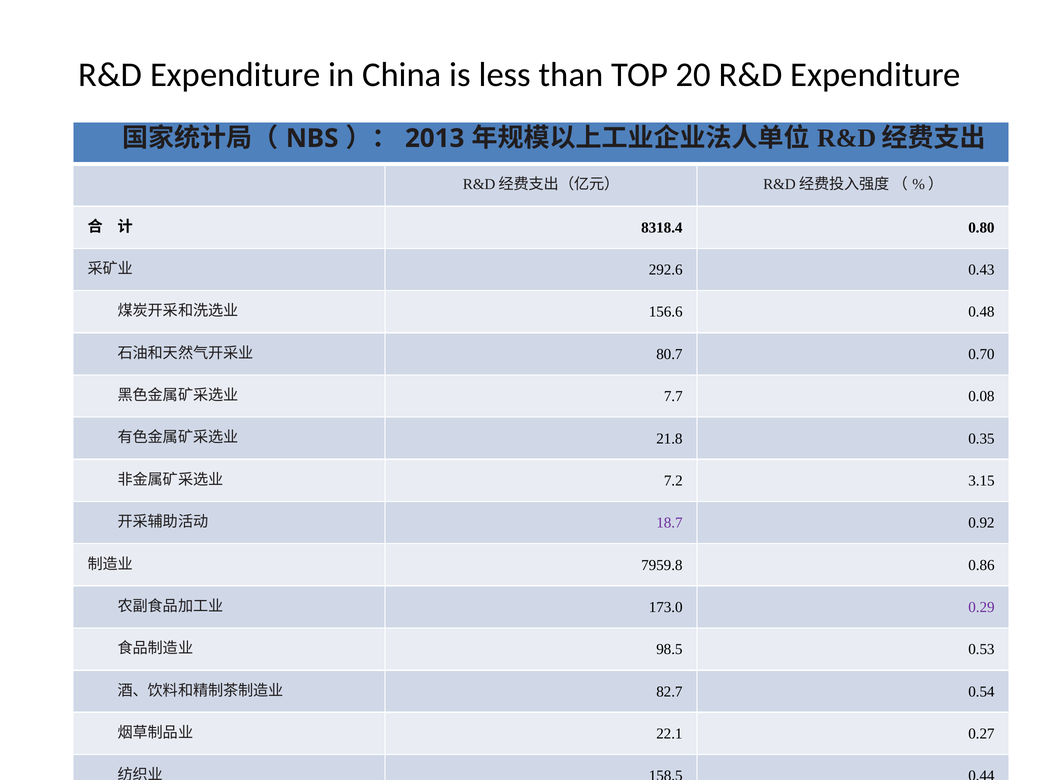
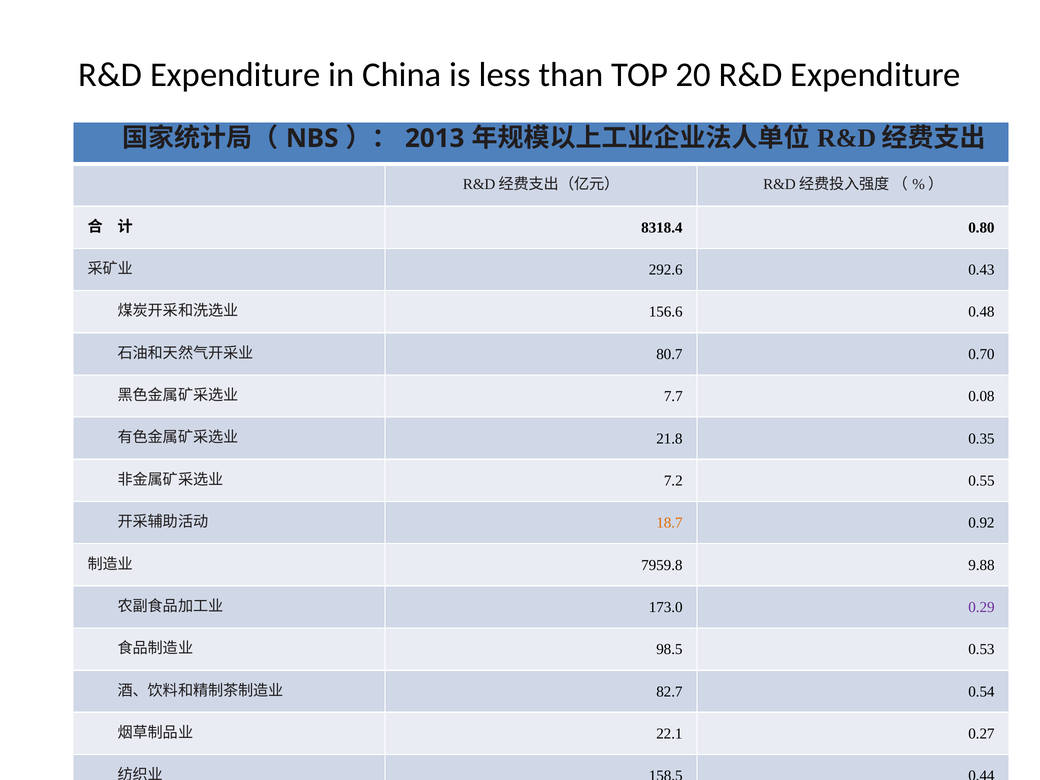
3.15: 3.15 -> 0.55
18.7 colour: purple -> orange
7959.8 0.86: 0.86 -> 9.88
